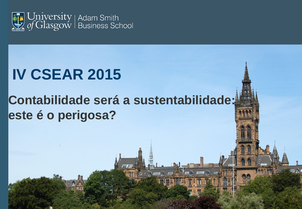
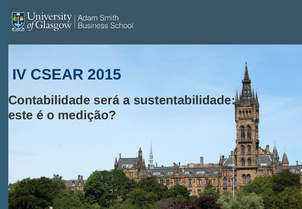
perigosa: perigosa -> medição
